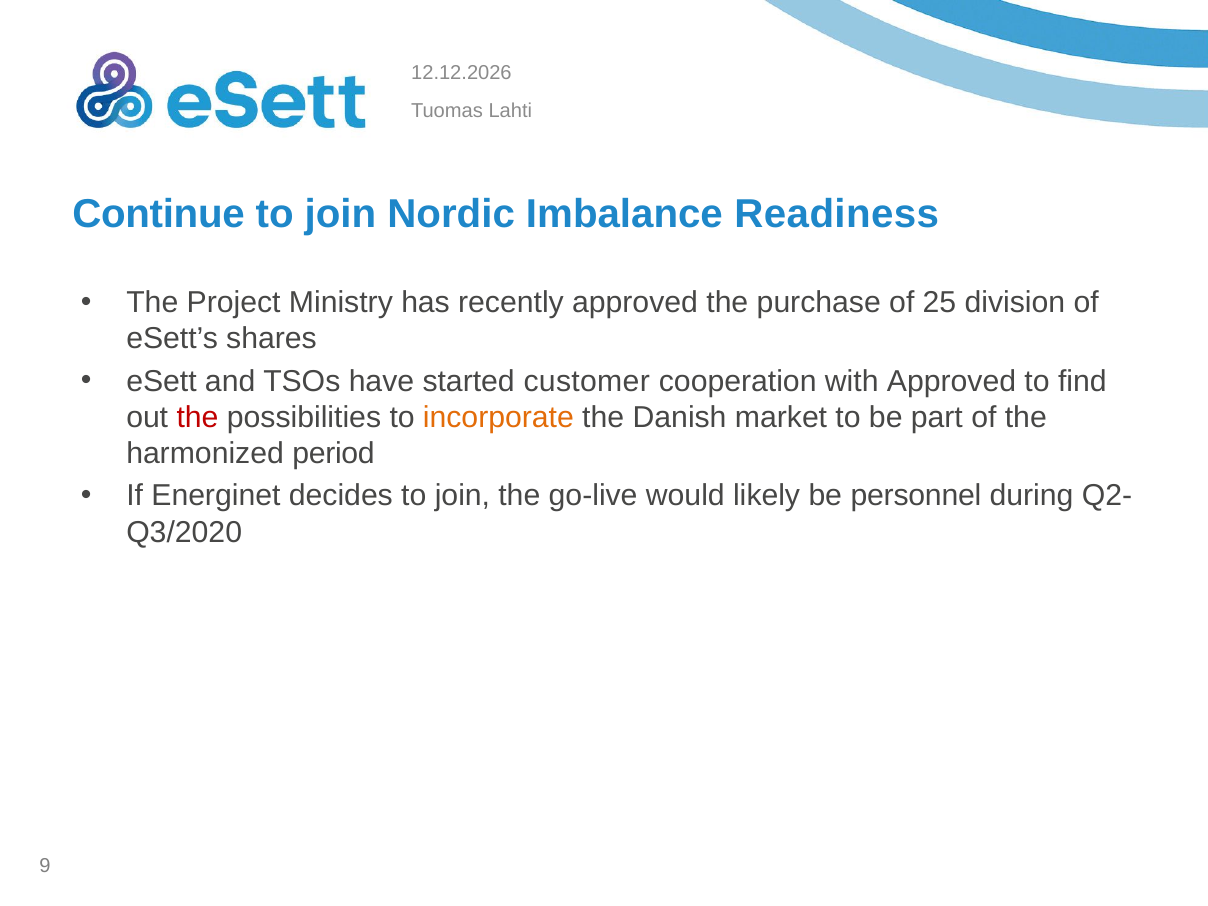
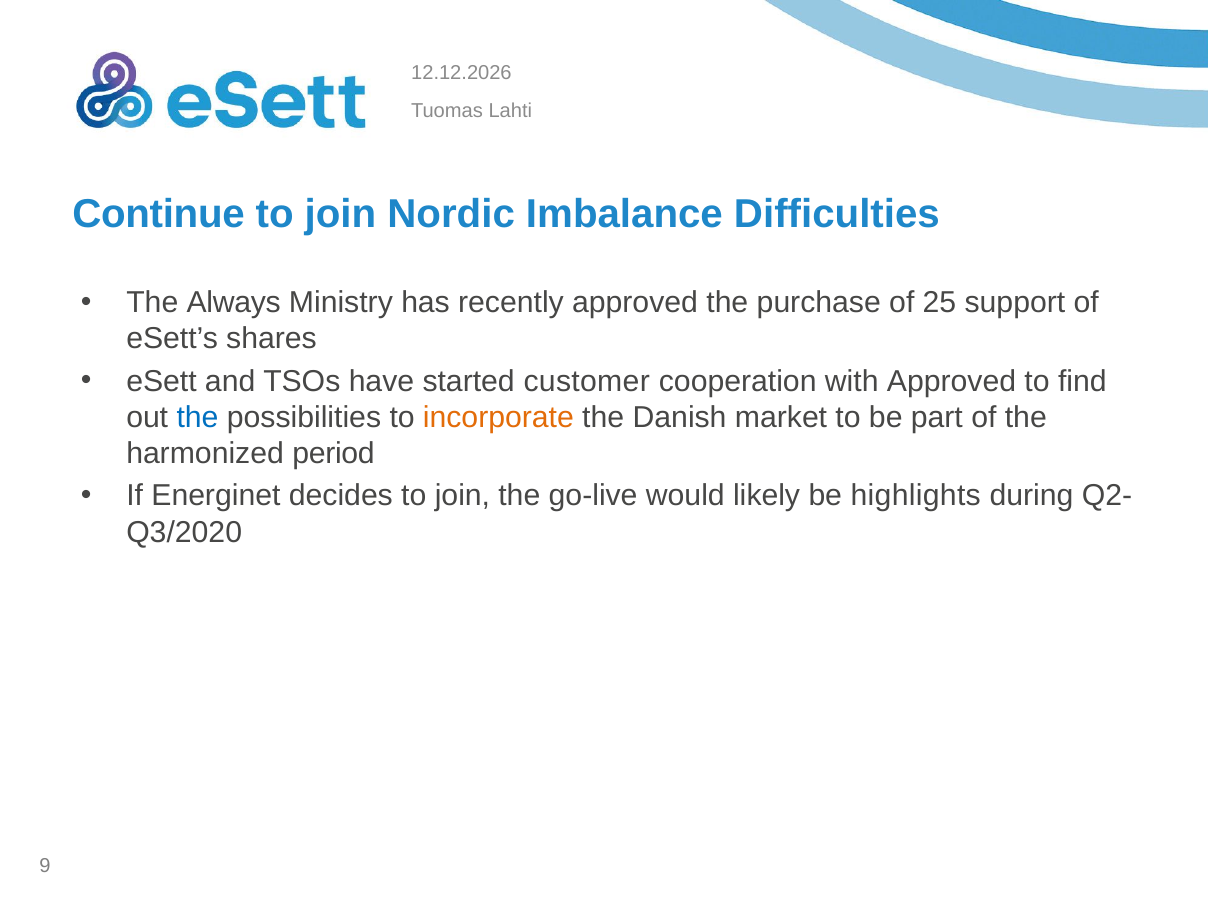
Readiness: Readiness -> Difficulties
Project: Project -> Always
division: division -> support
the at (198, 417) colour: red -> blue
personnel: personnel -> highlights
